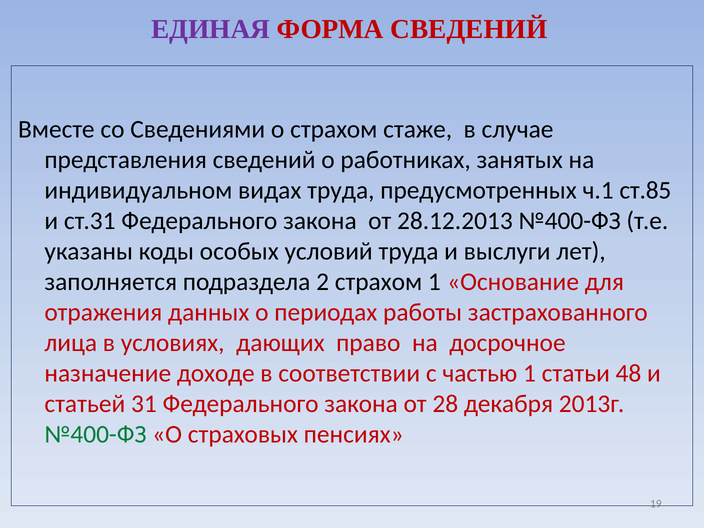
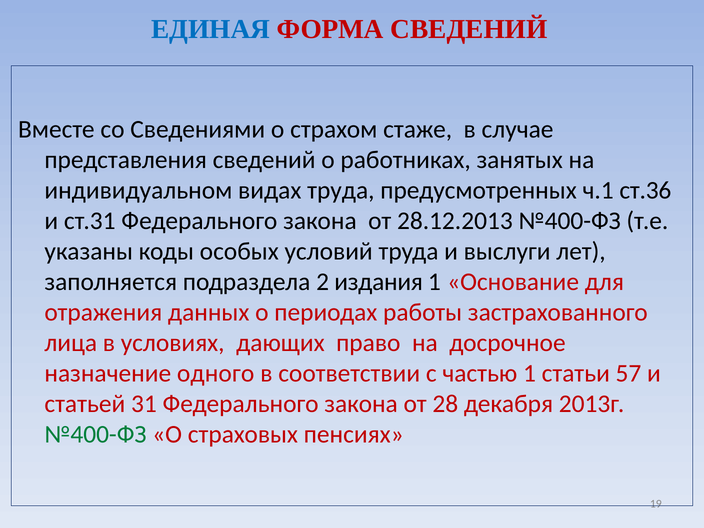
ЕДИНАЯ colour: purple -> blue
ст.85: ст.85 -> ст.36
2 страхом: страхом -> издания
доходе: доходе -> одного
48: 48 -> 57
